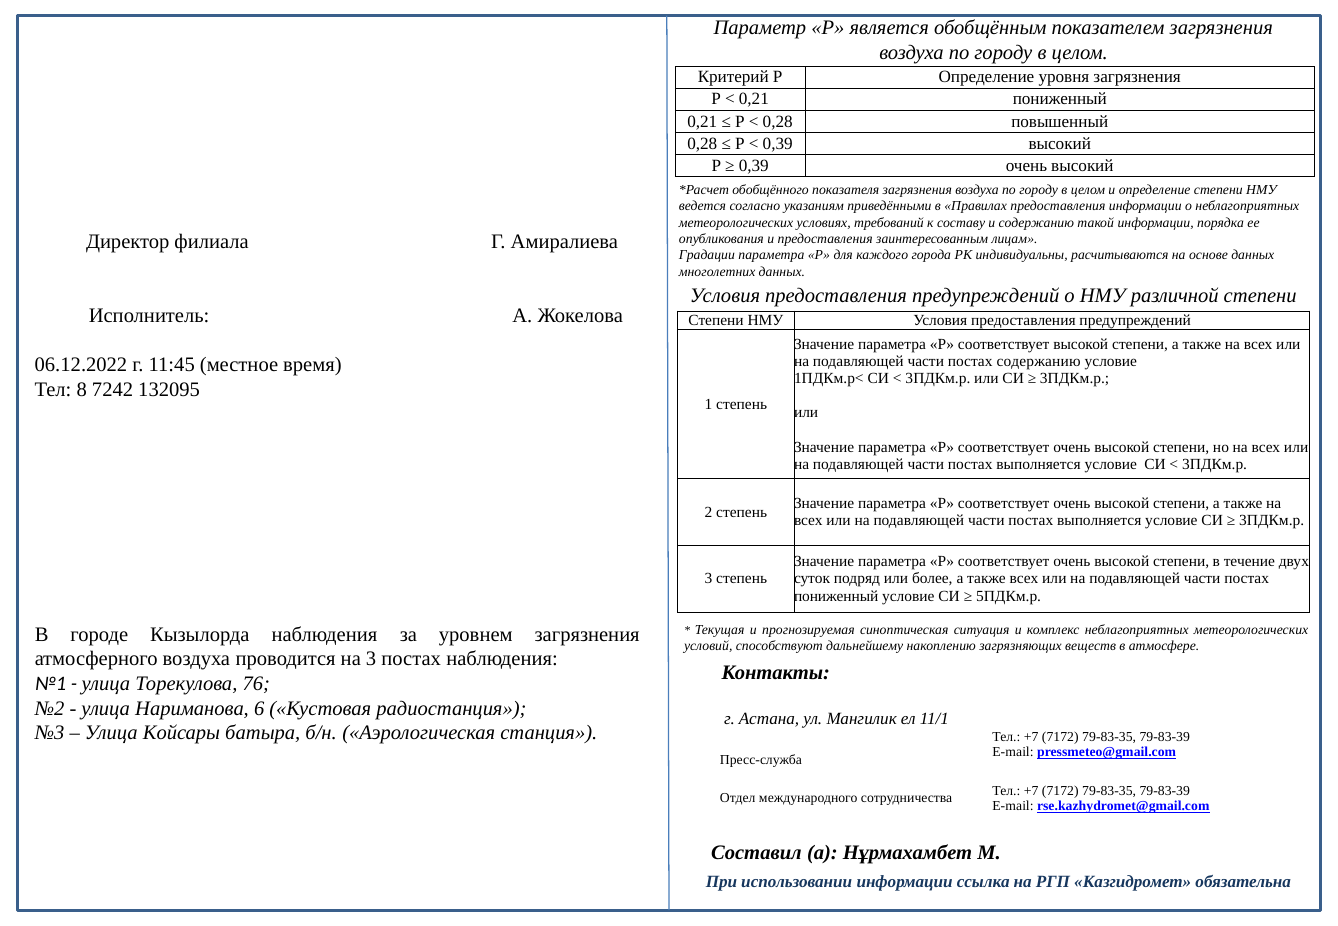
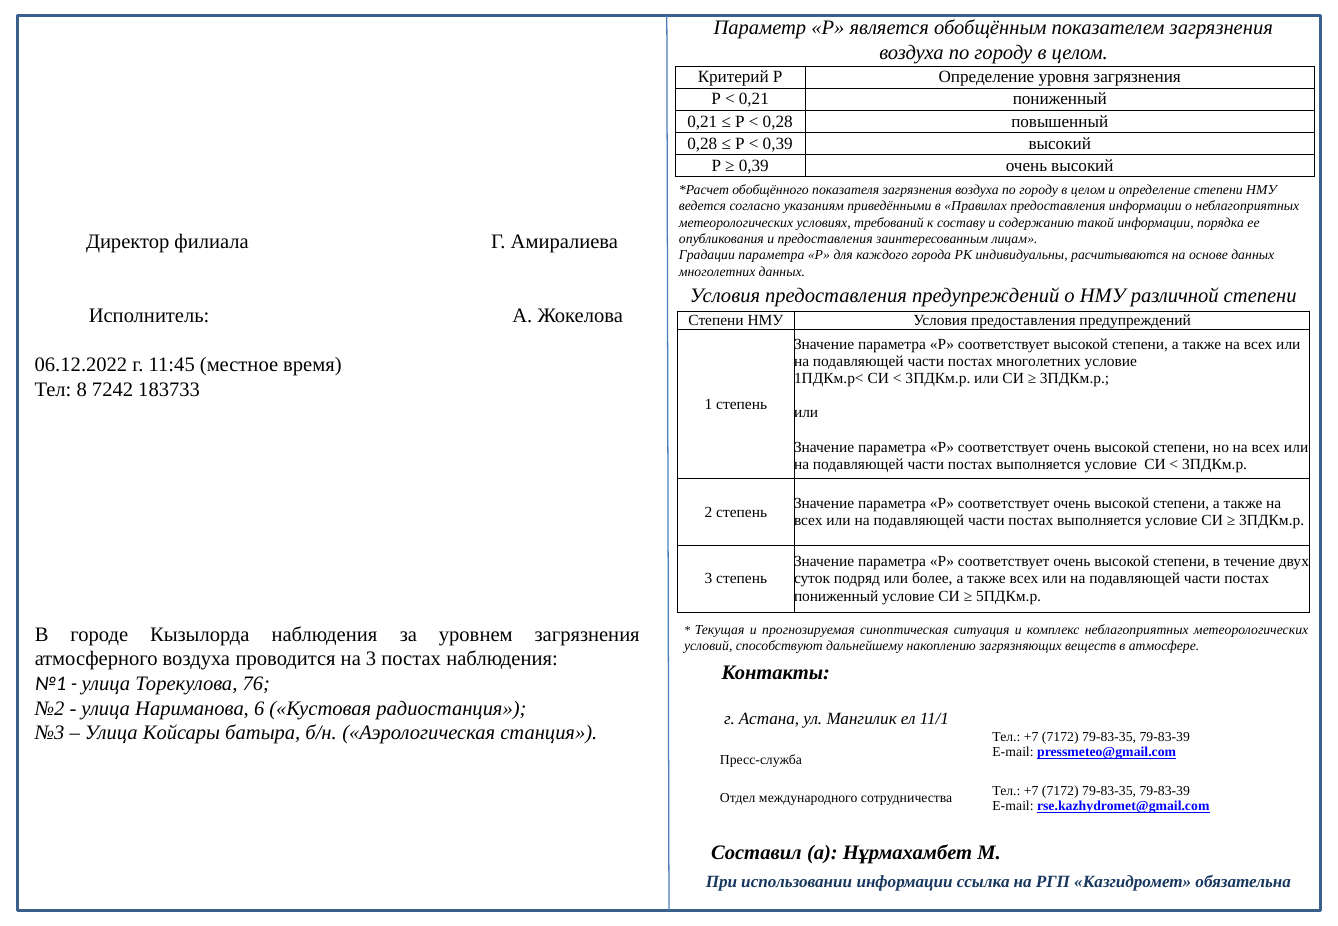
постах содержанию: содержанию -> многолетних
132095: 132095 -> 183733
